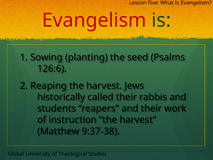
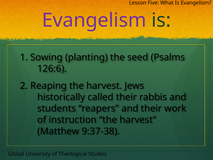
Evangelism at (94, 20) colour: red -> purple
